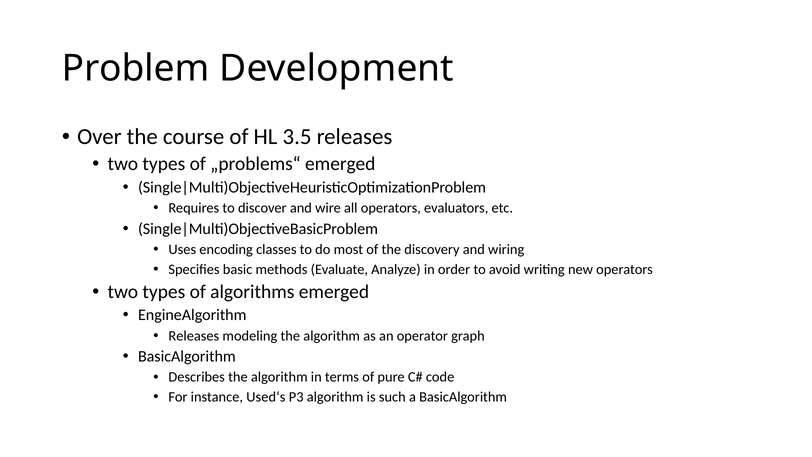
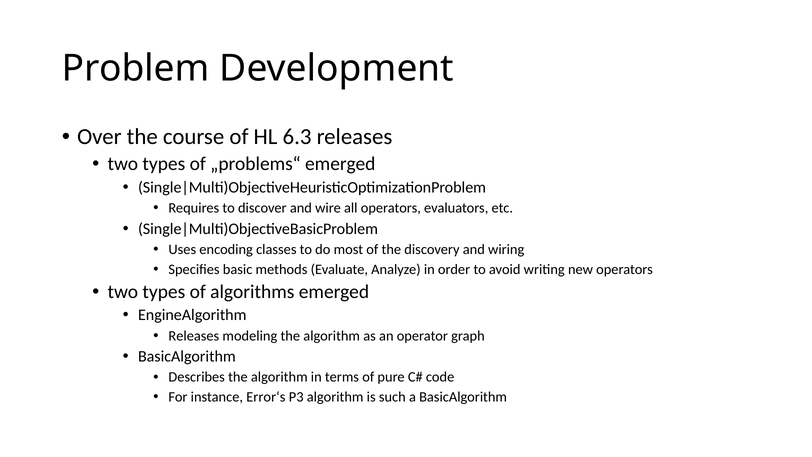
3.5: 3.5 -> 6.3
Used‘s: Used‘s -> Error‘s
